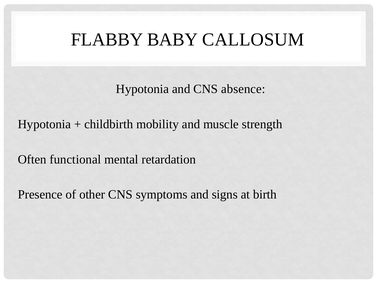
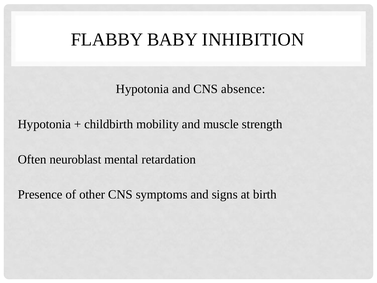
CALLOSUM: CALLOSUM -> INHIBITION
functional: functional -> neuroblast
